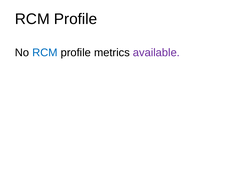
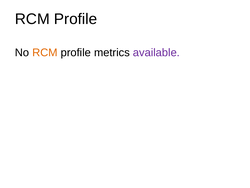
RCM at (45, 52) colour: blue -> orange
